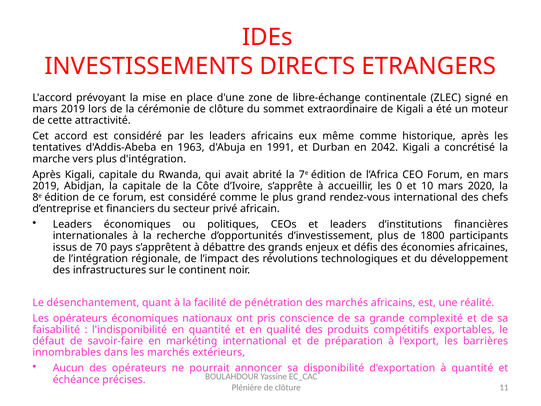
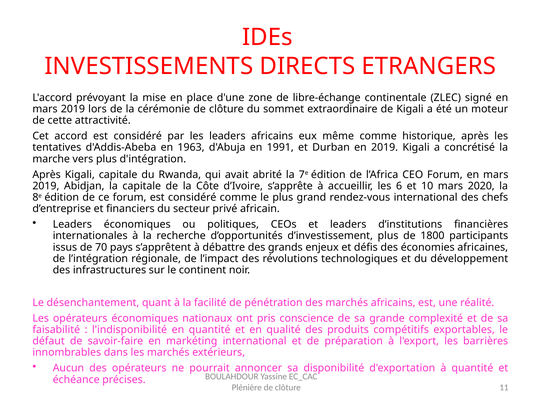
en 2042: 2042 -> 2019
0: 0 -> 6
